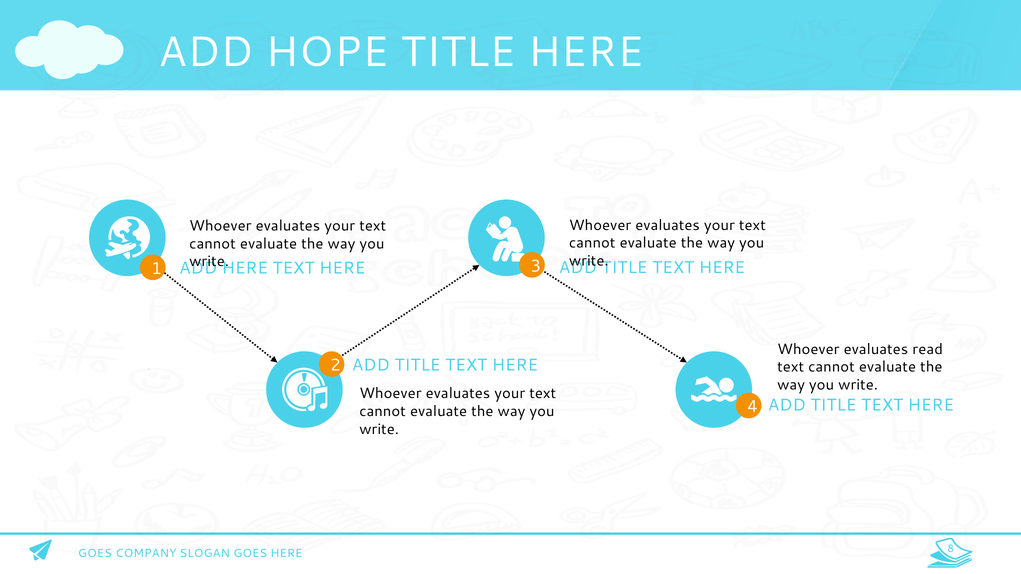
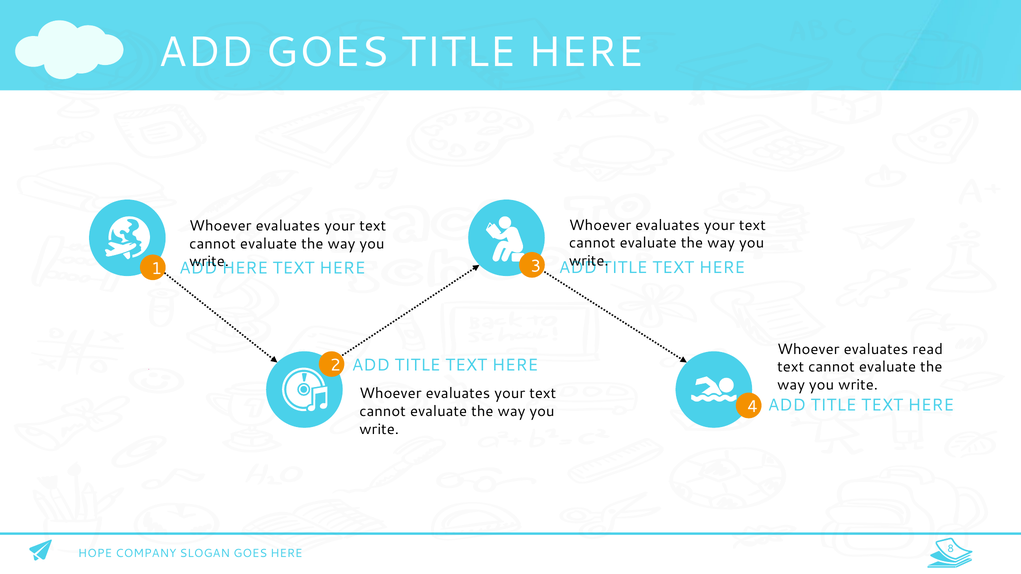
ADD HOPE: HOPE -> GOES
GOES at (95, 554): GOES -> HOPE
